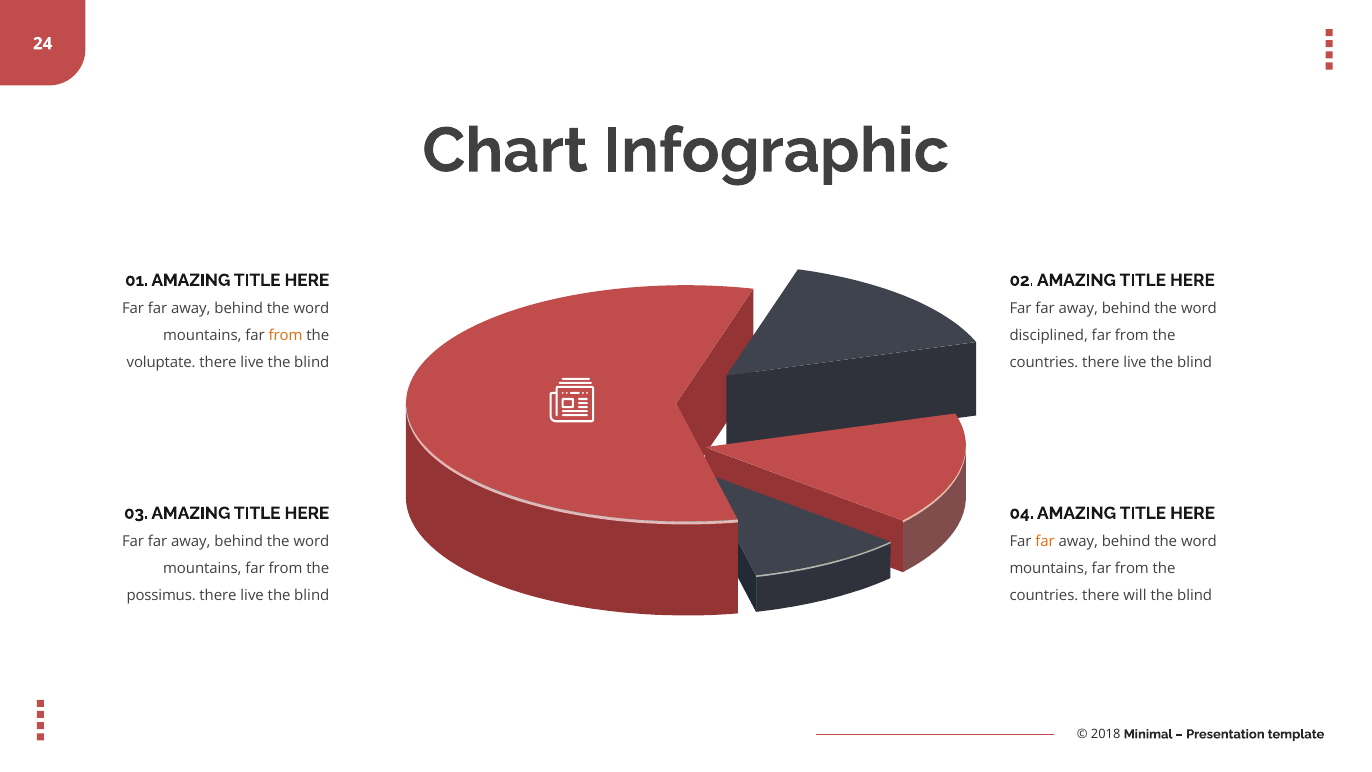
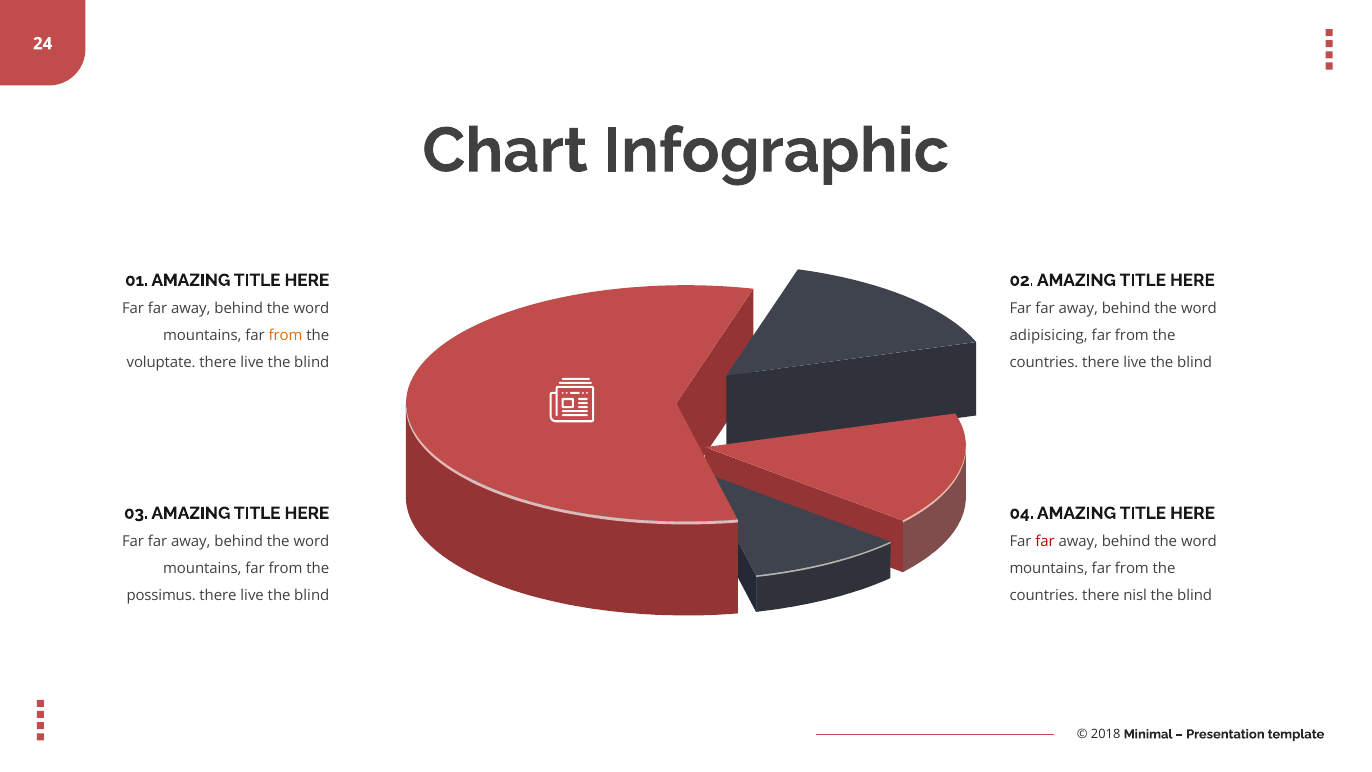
disciplined: disciplined -> adipisicing
far at (1045, 541) colour: orange -> red
will: will -> nisl
